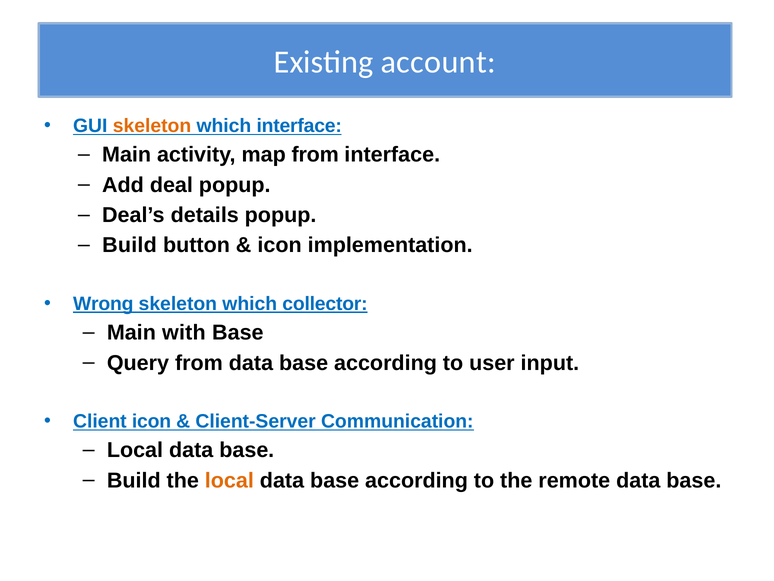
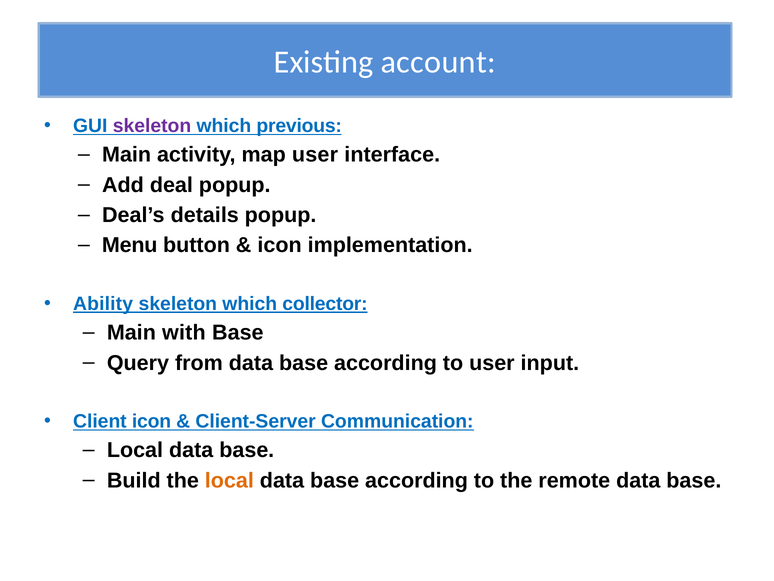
skeleton at (152, 126) colour: orange -> purple
which interface: interface -> previous
map from: from -> user
Build at (129, 245): Build -> Menu
Wrong: Wrong -> Ability
